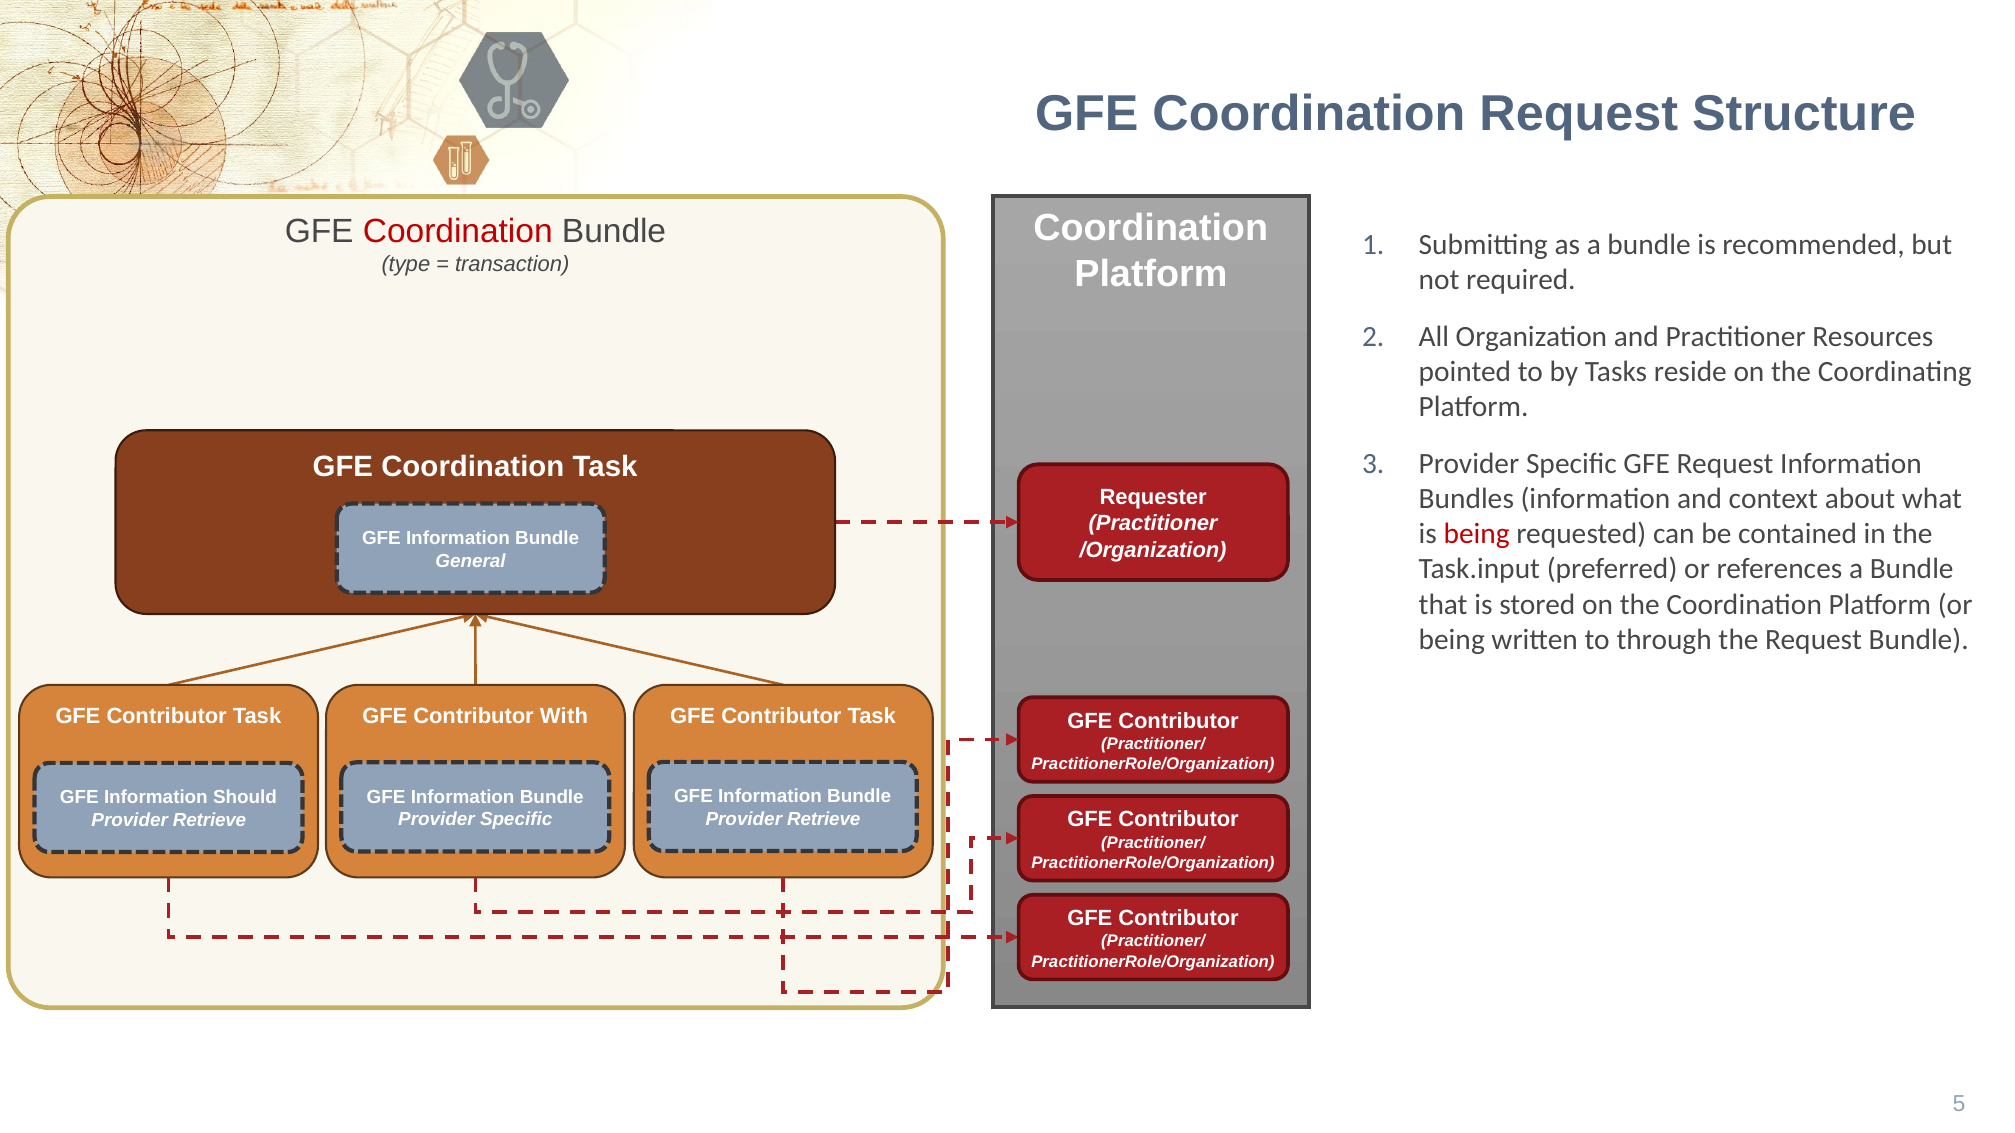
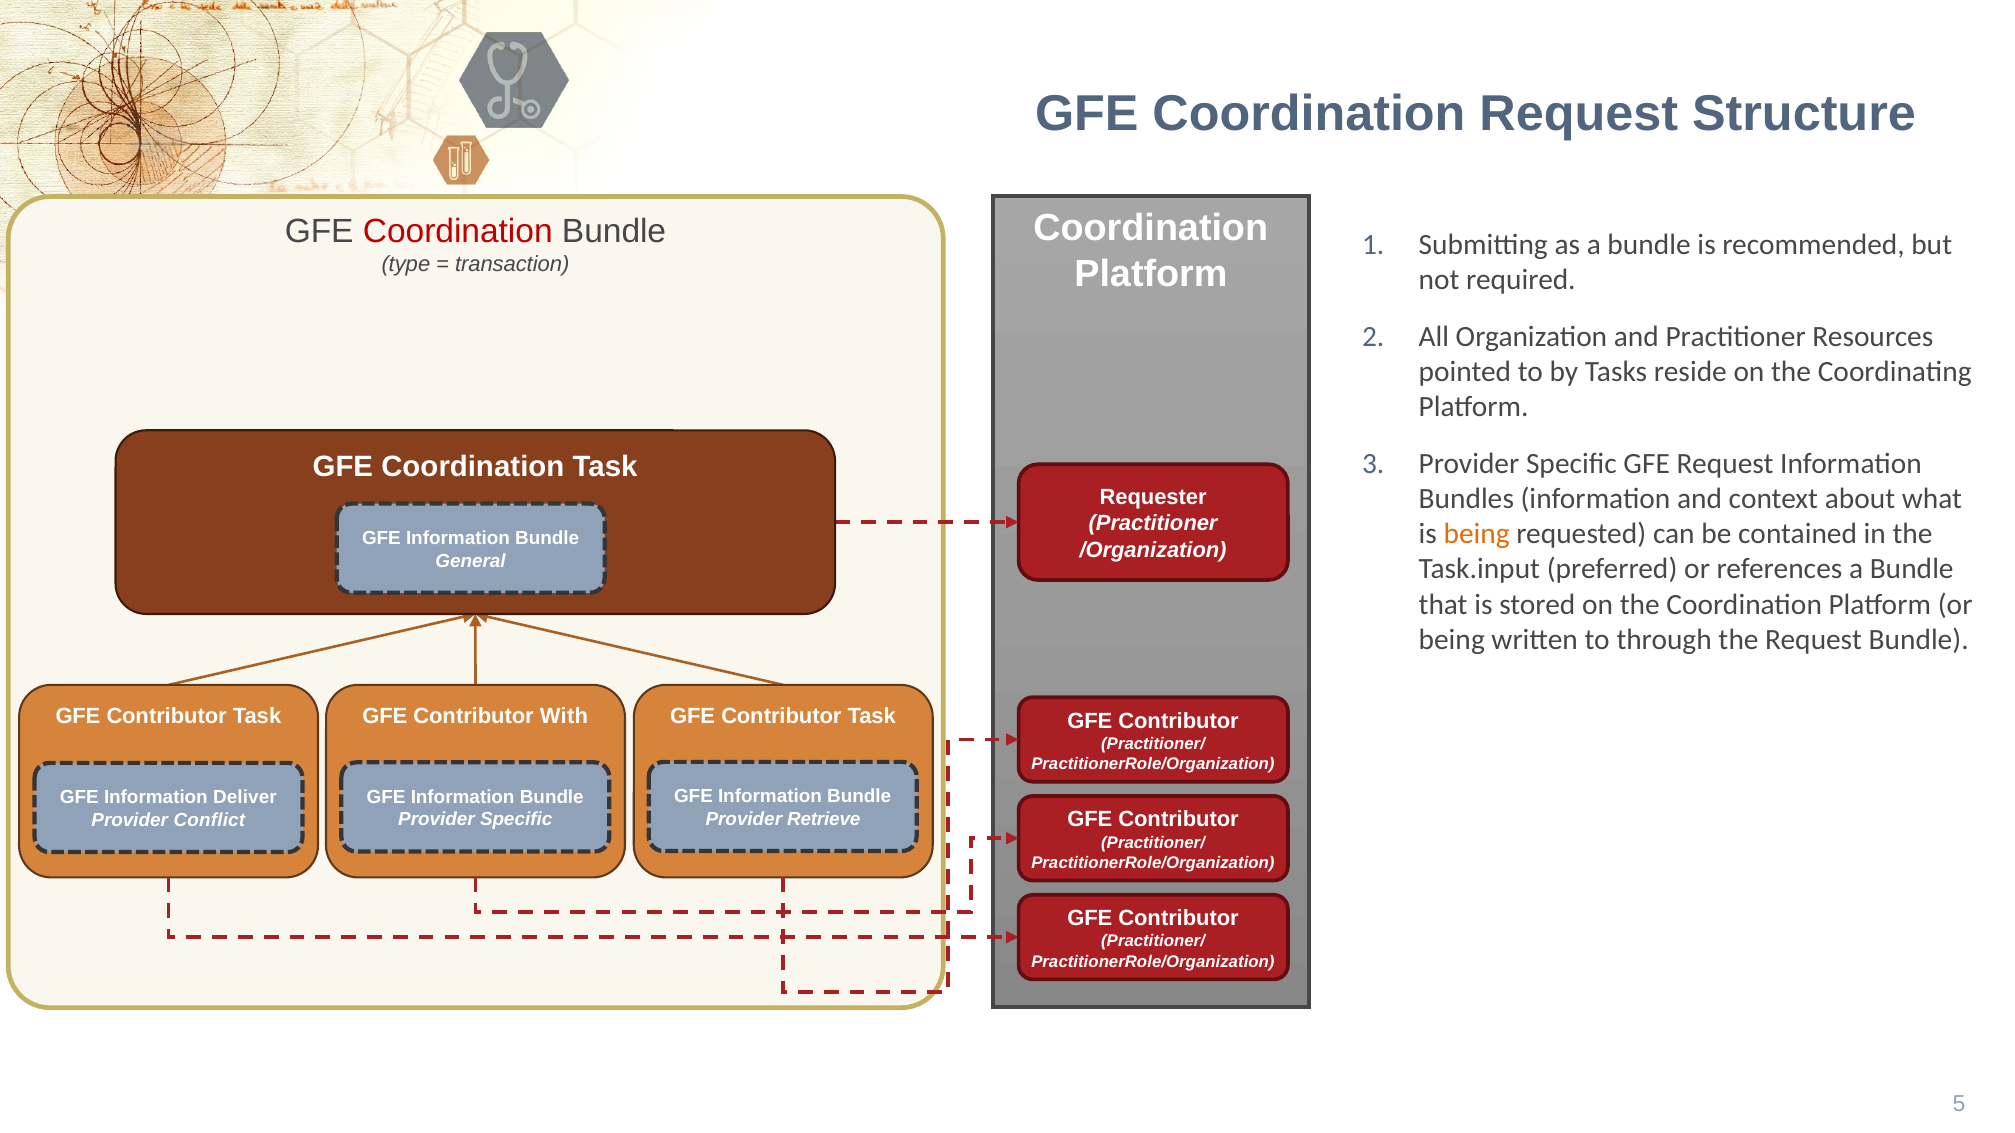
being at (1477, 534) colour: red -> orange
Should: Should -> Deliver
Retrieve at (210, 820): Retrieve -> Conflict
